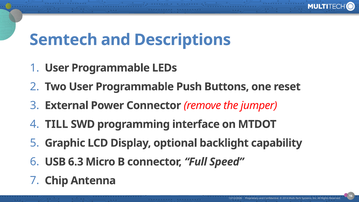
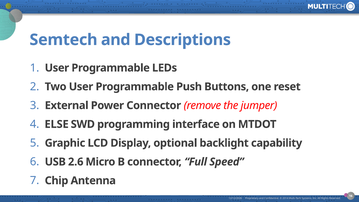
TILL: TILL -> ELSE
6.3: 6.3 -> 2.6
